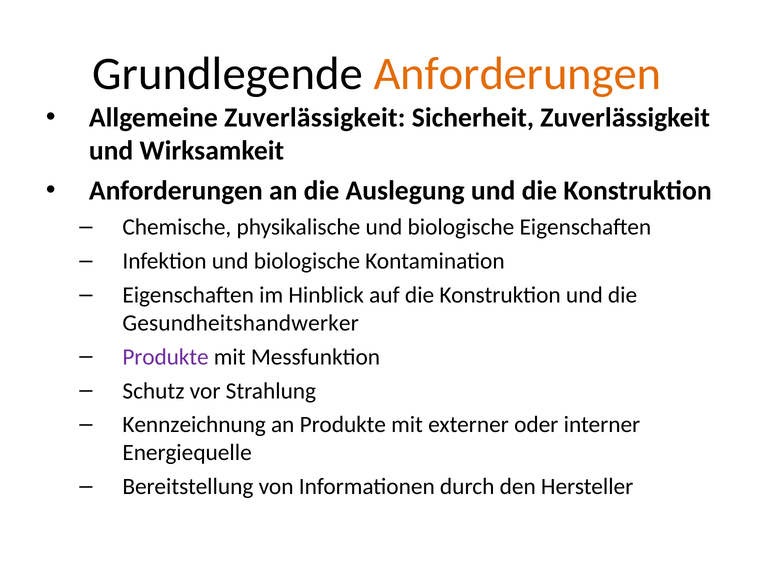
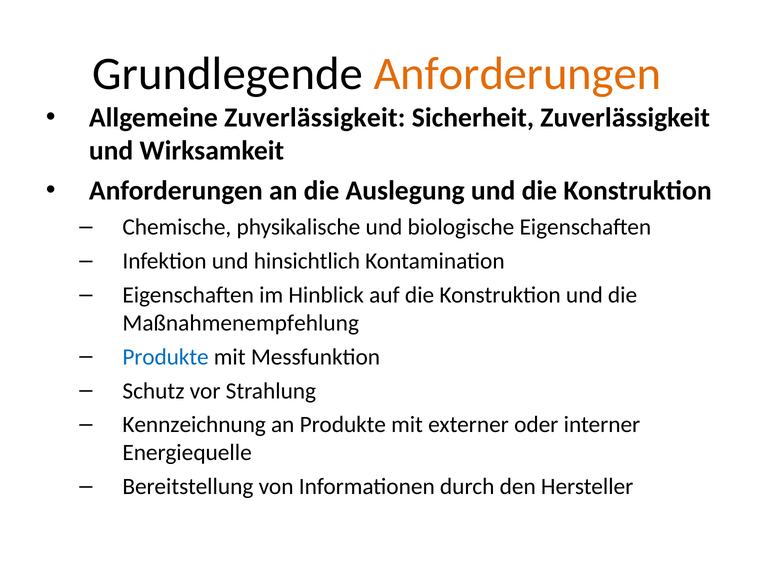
Infektion und biologische: biologische -> hinsichtlich
Gesundheitshandwerker: Gesundheitshandwerker -> Maßnahmenempfehlung
Produkte at (166, 357) colour: purple -> blue
